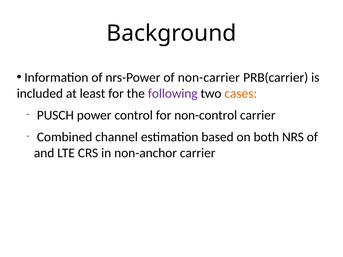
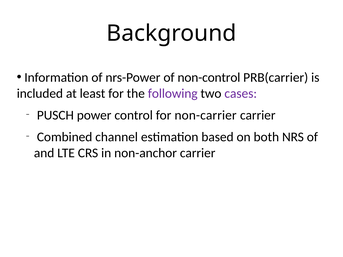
non-carrier: non-carrier -> non-control
cases colour: orange -> purple
non-control: non-control -> non-carrier
